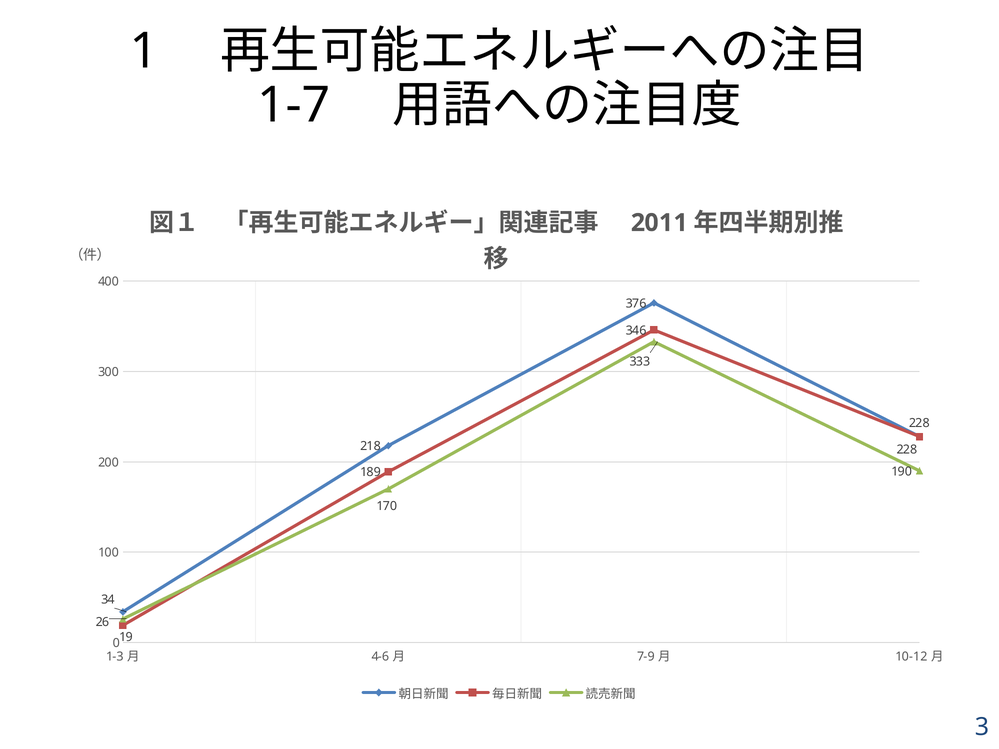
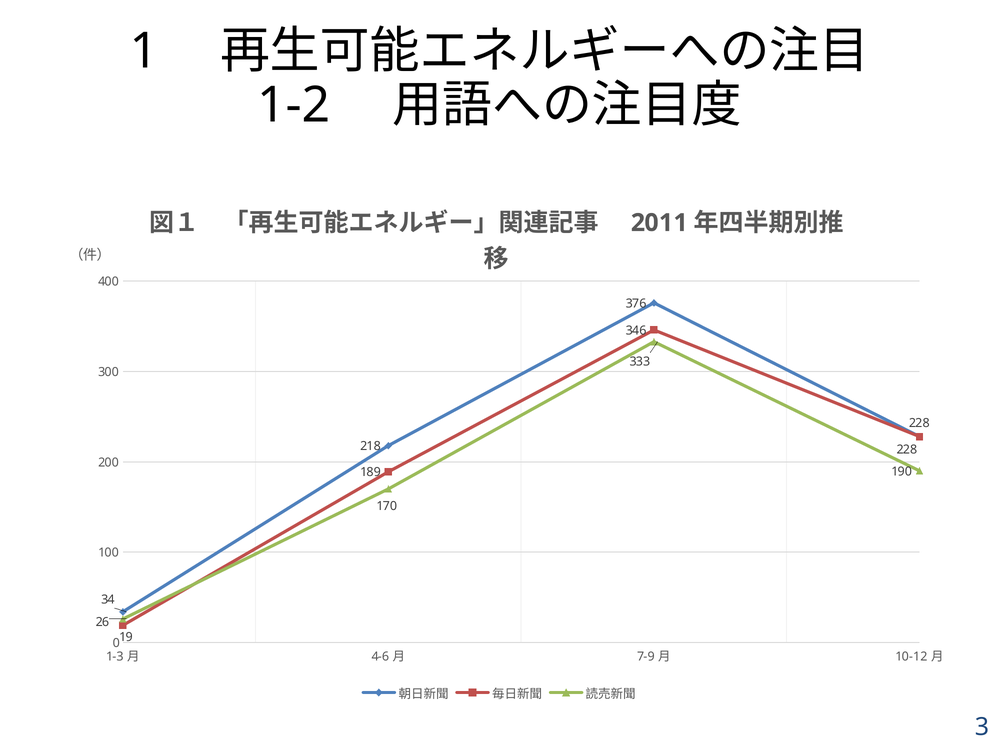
1-7: 1-7 -> 1-2
